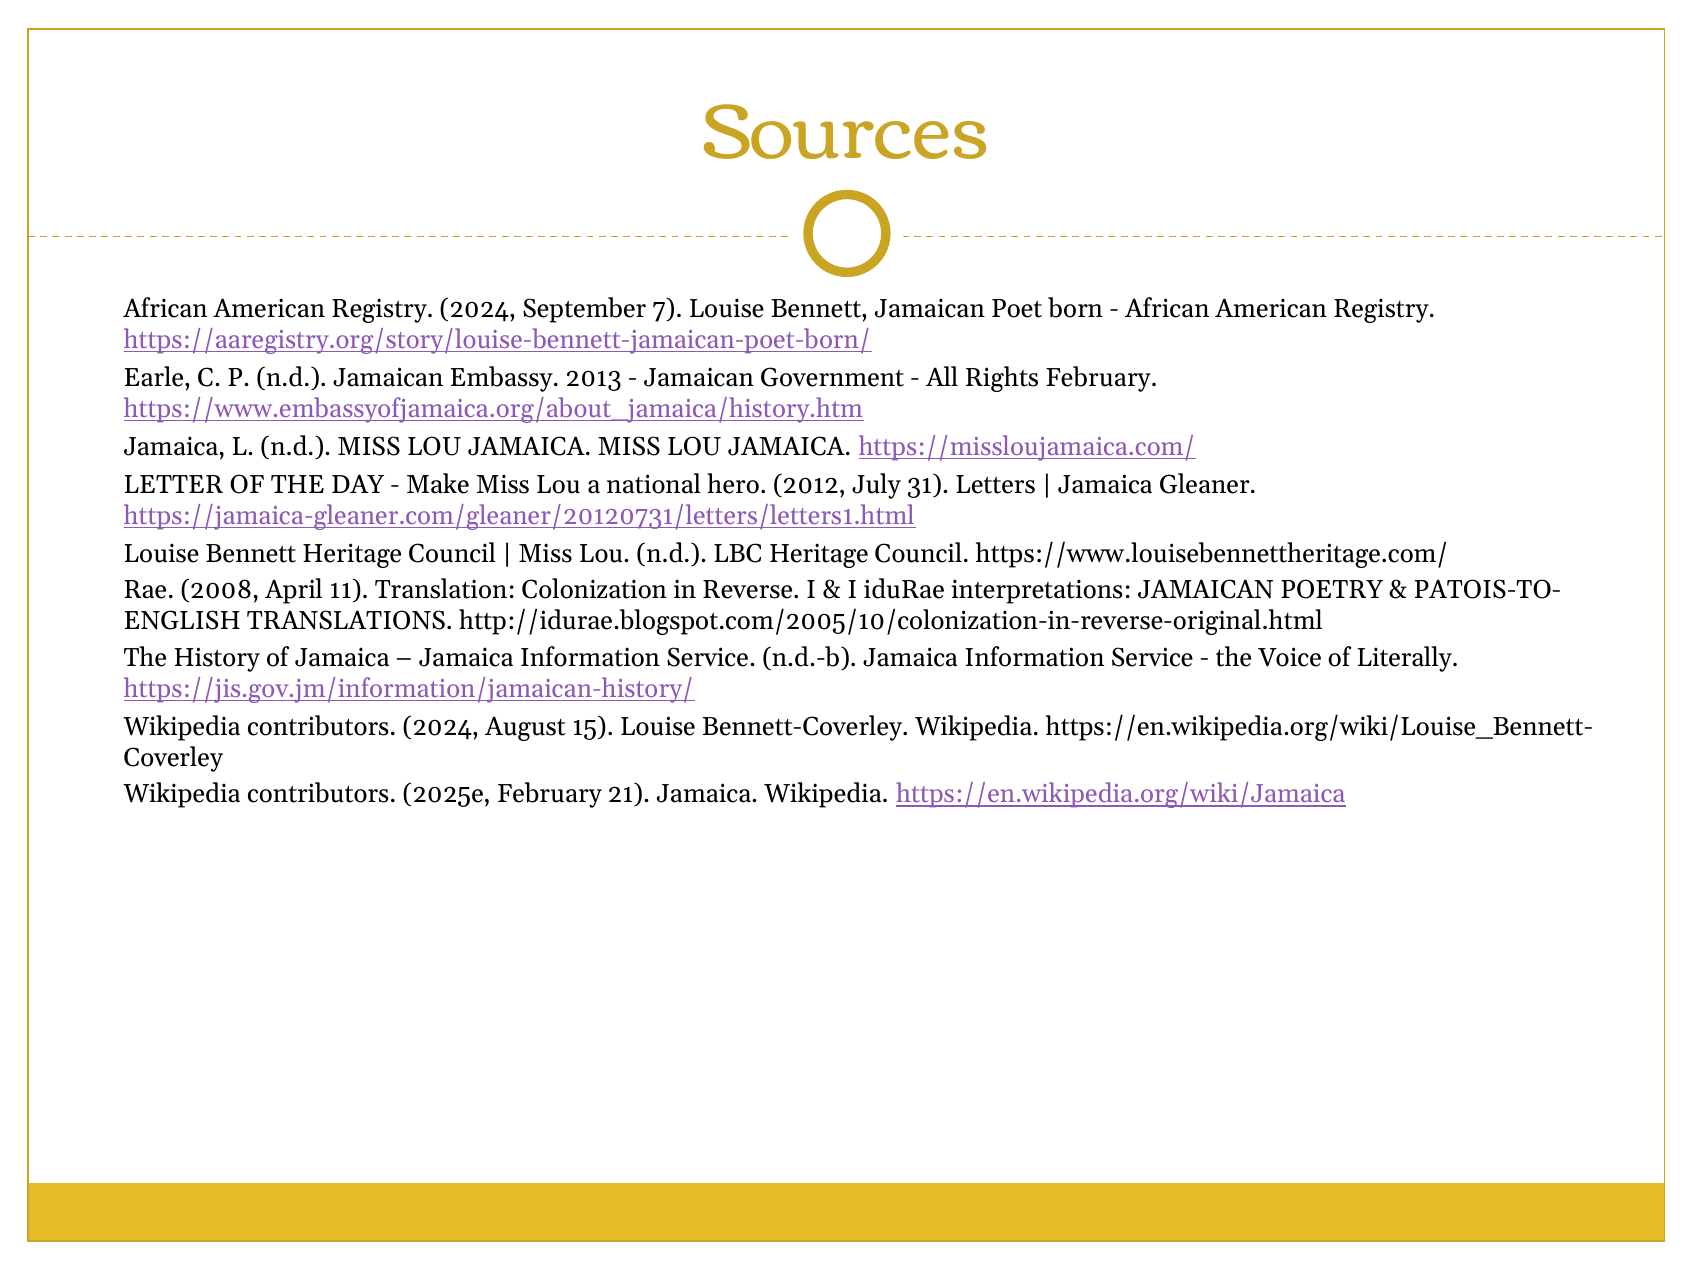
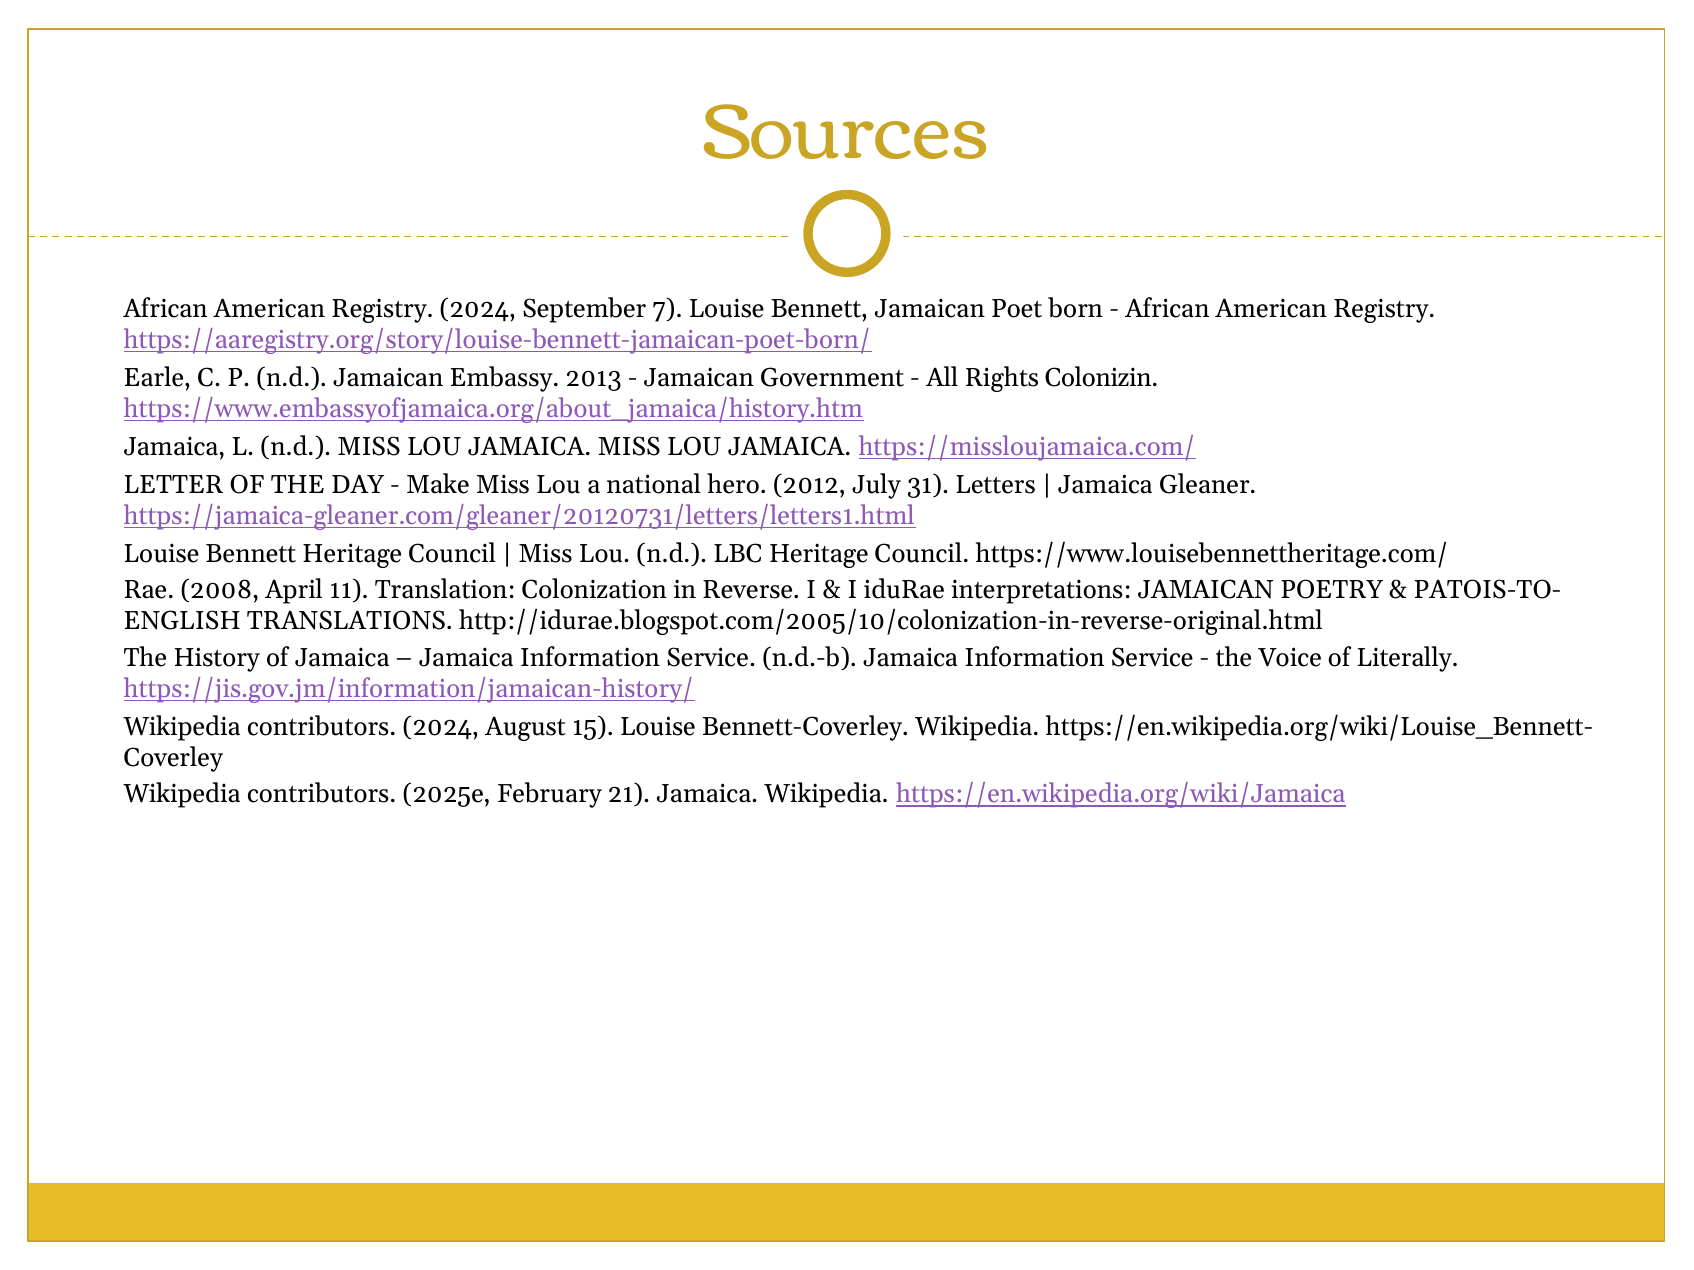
Rights February: February -> Colonizin
